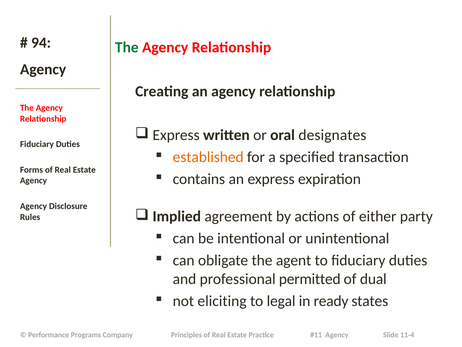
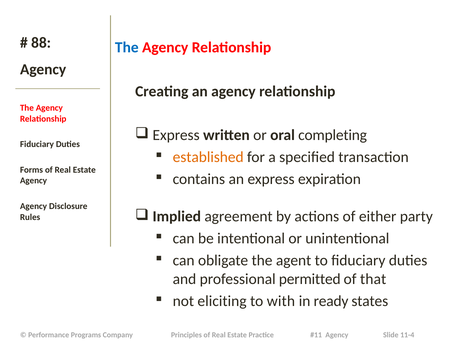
94: 94 -> 88
The at (127, 48) colour: green -> blue
designates: designates -> completing
dual: dual -> that
legal: legal -> with
